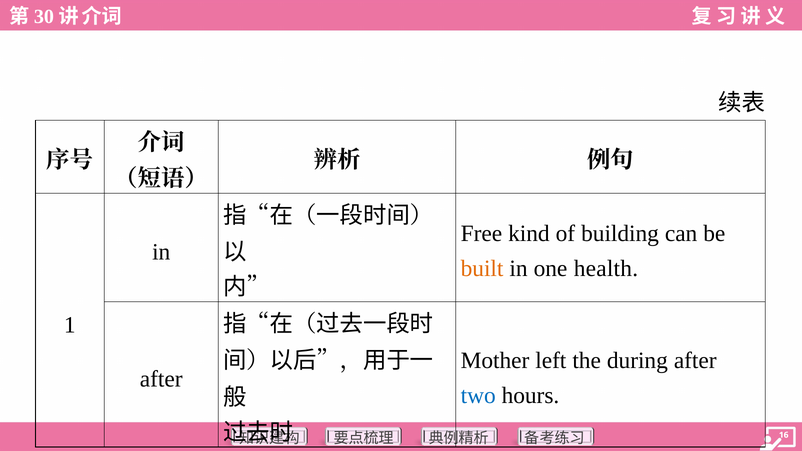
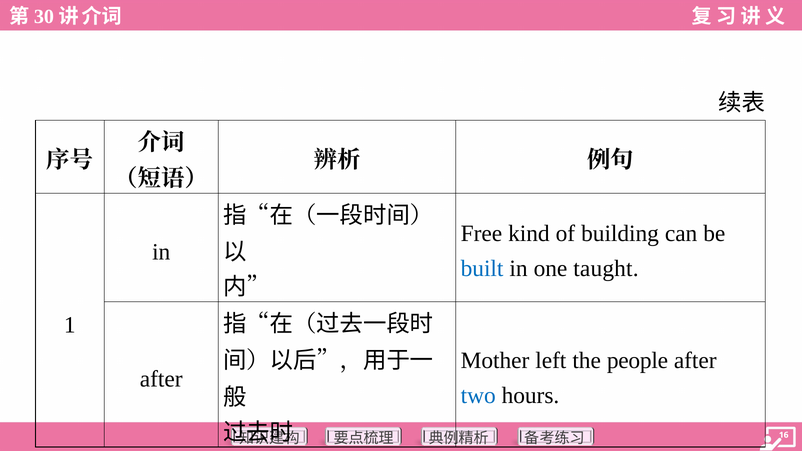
built colour: orange -> blue
health: health -> taught
during: during -> people
